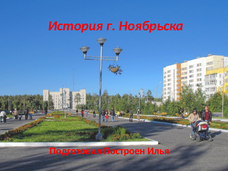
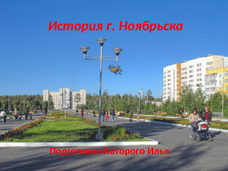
Построен: Построен -> Которого
